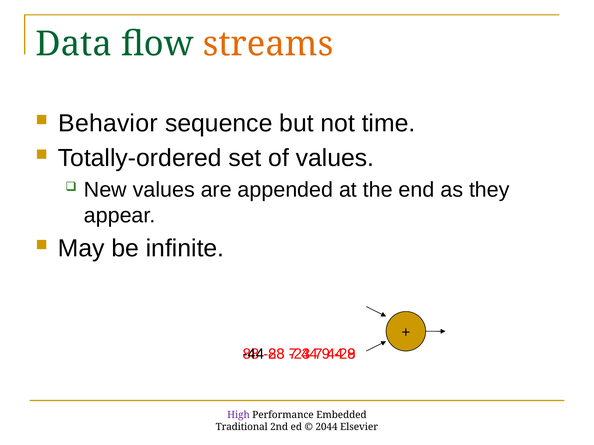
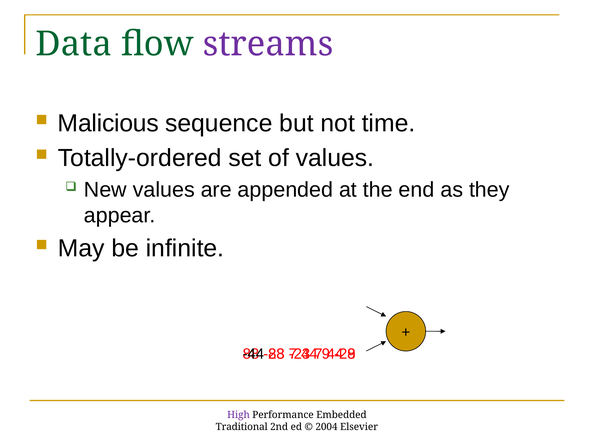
streams colour: orange -> purple
Behavior: Behavior -> Malicious
2044: 2044 -> 2004
